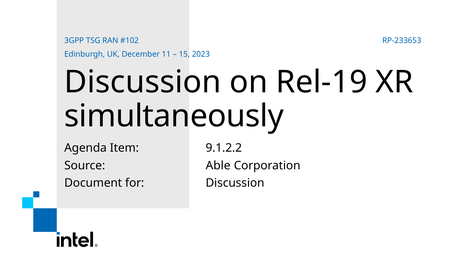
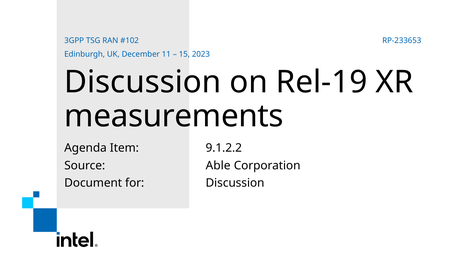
simultaneously: simultaneously -> measurements
